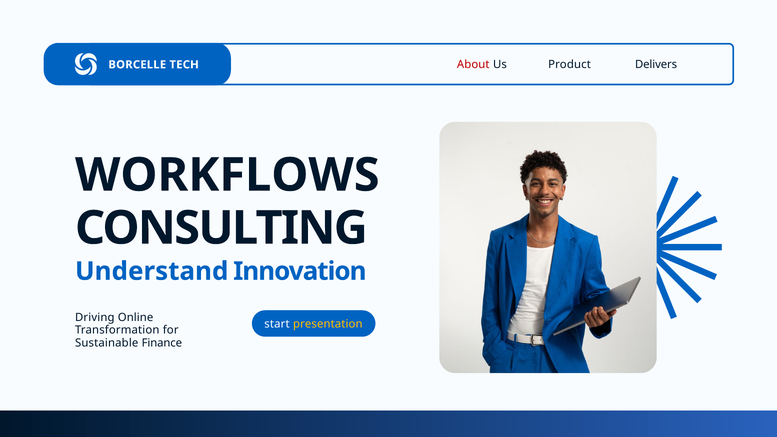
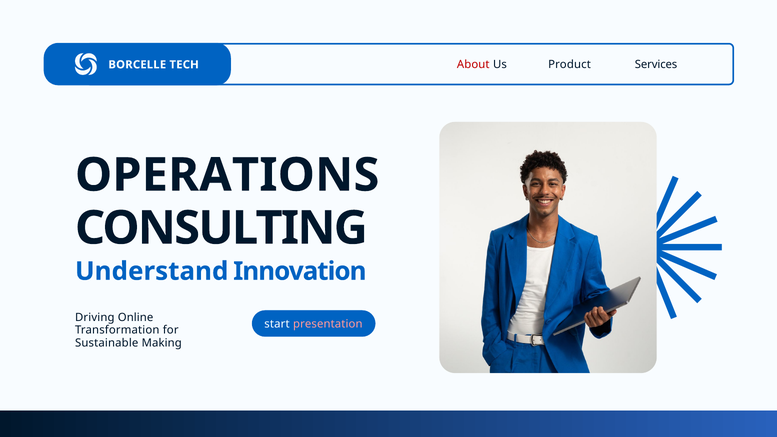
Delivers: Delivers -> Services
WORKFLOWS: WORKFLOWS -> OPERATIONS
presentation colour: yellow -> pink
Finance: Finance -> Making
